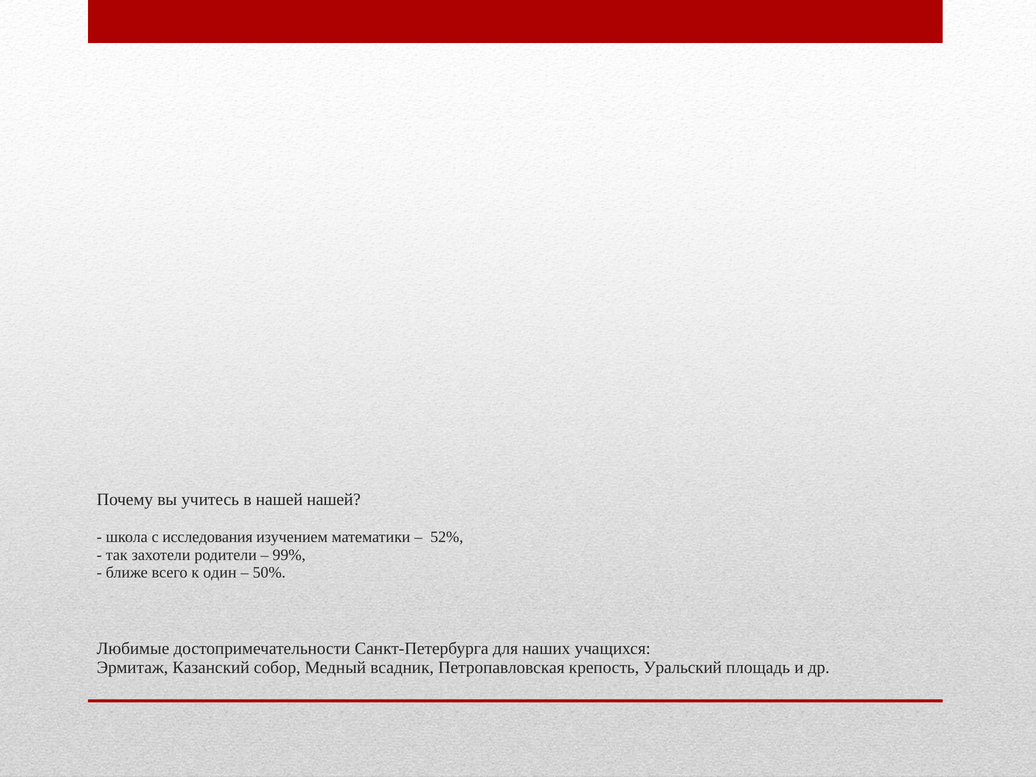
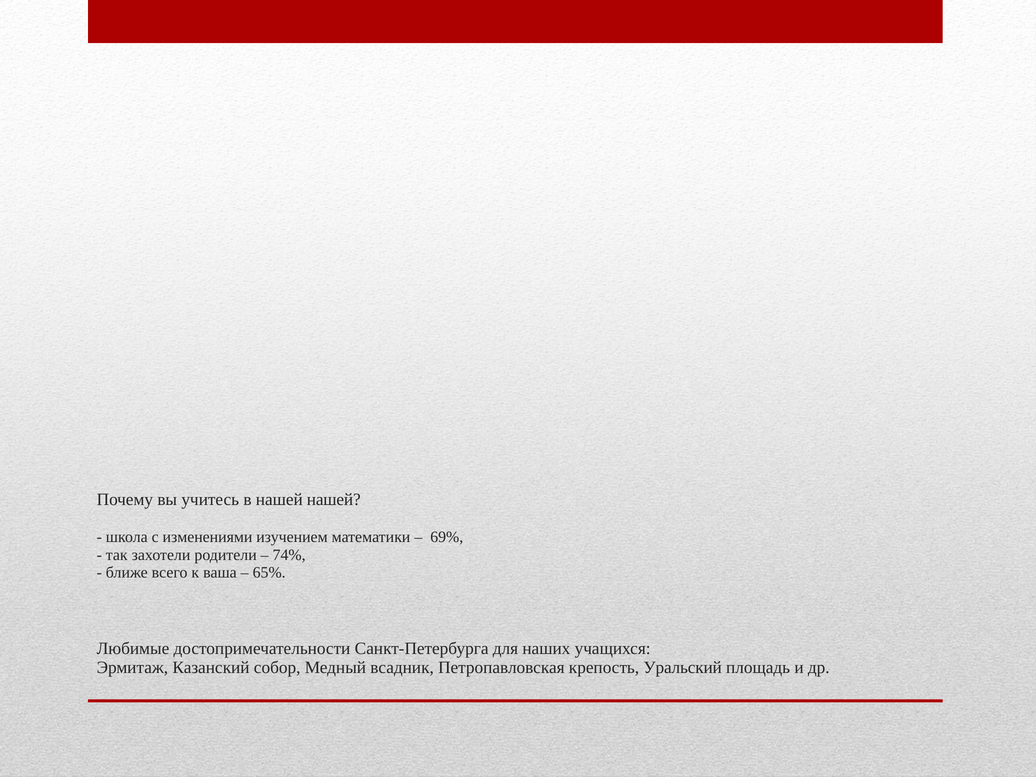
исследования: исследования -> изменениями
52%: 52% -> 69%
99%: 99% -> 74%
один: один -> ваша
50%: 50% -> 65%
